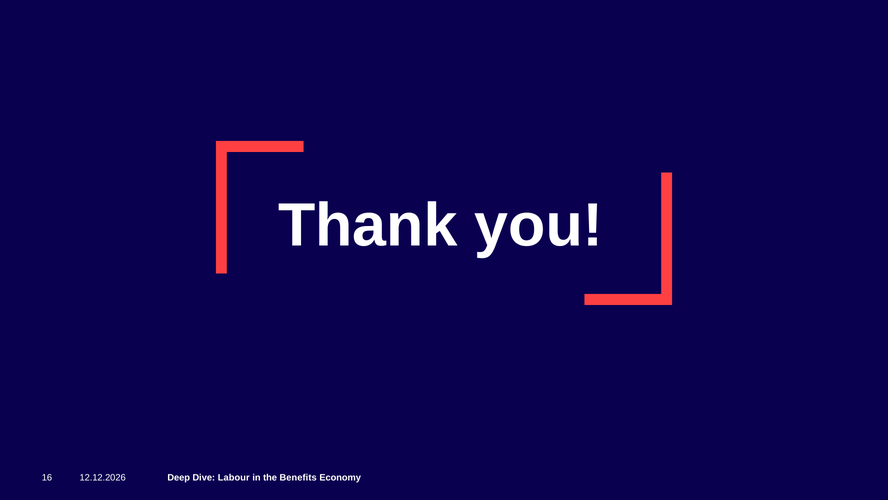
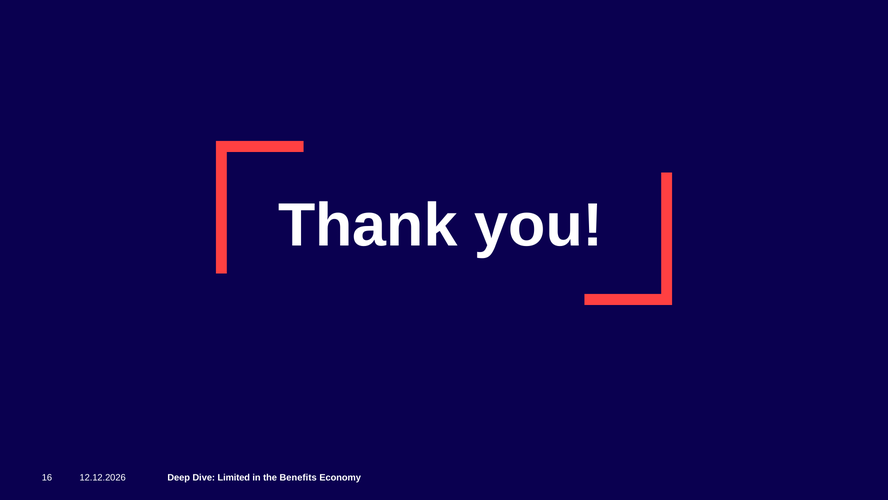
Labour: Labour -> Limited
